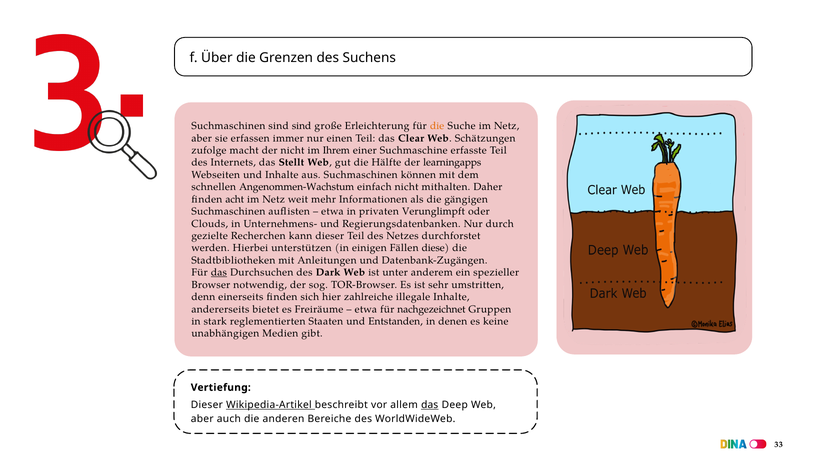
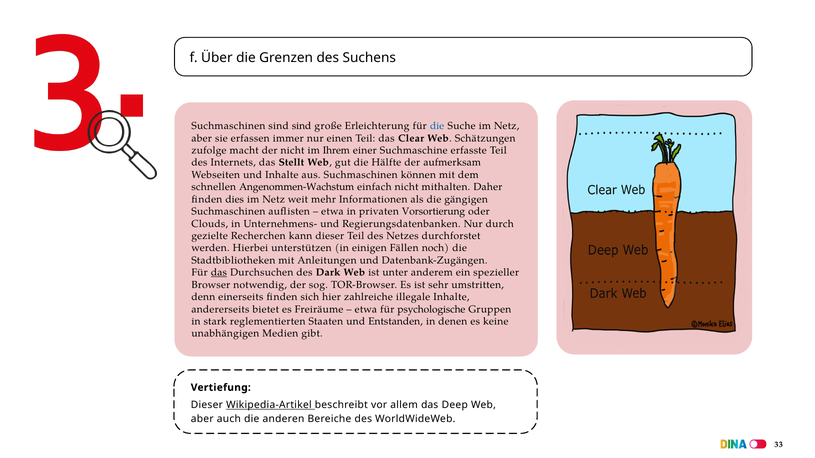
die at (437, 126) colour: orange -> blue
learningapps: learningapps -> aufmerksam
acht: acht -> dies
Verunglimpft: Verunglimpft -> Vorsortierung
diese: diese -> noch
nachgezeichnet: nachgezeichnet -> psychologische
das at (430, 405) underline: present -> none
